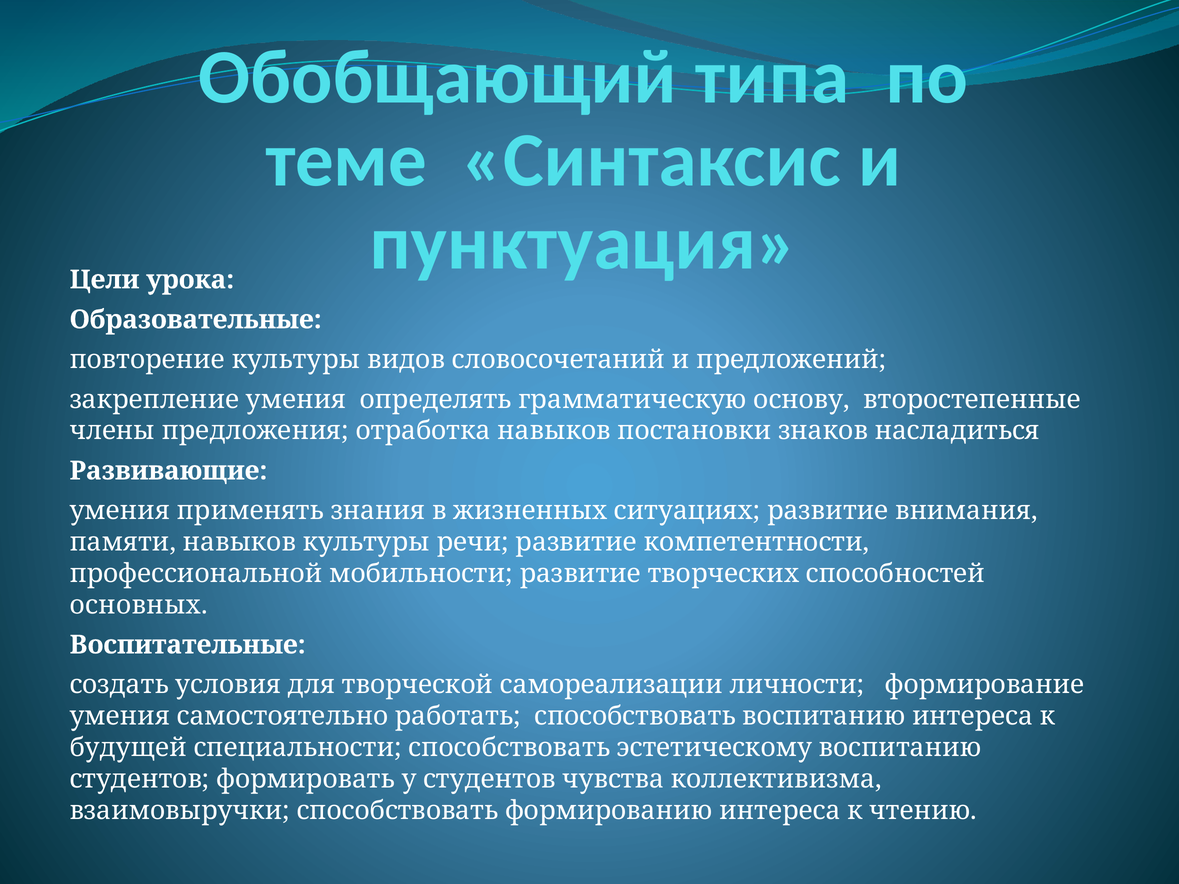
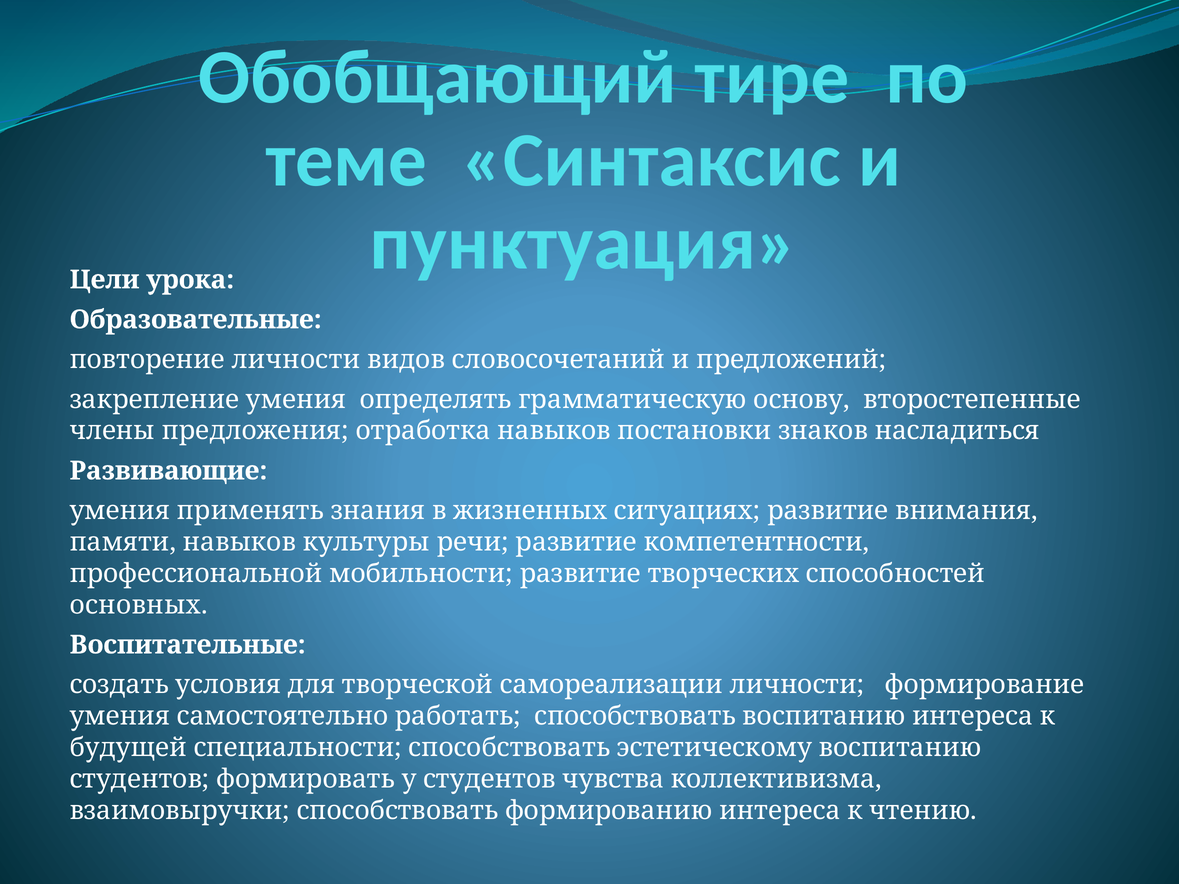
типа: типа -> тире
повторение культуры: культуры -> личности
